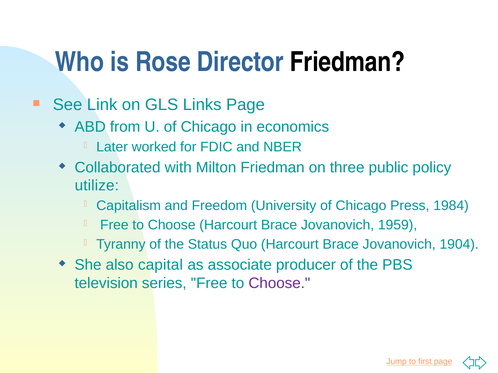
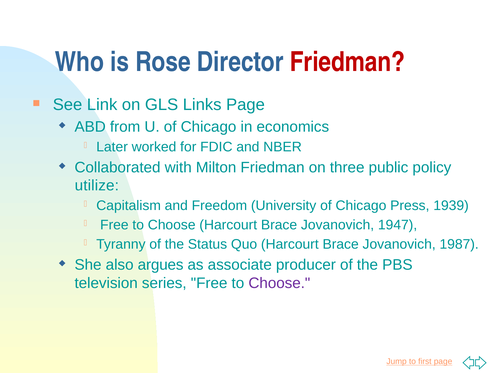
Friedman at (347, 62) colour: black -> red
1984: 1984 -> 1939
1959: 1959 -> 1947
1904: 1904 -> 1987
capital: capital -> argues
